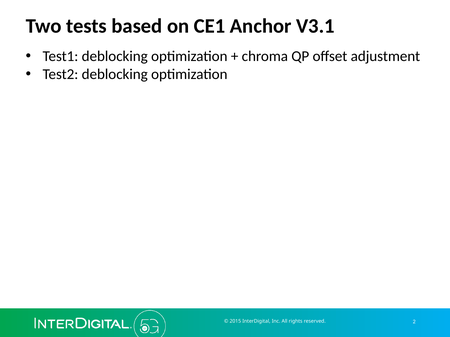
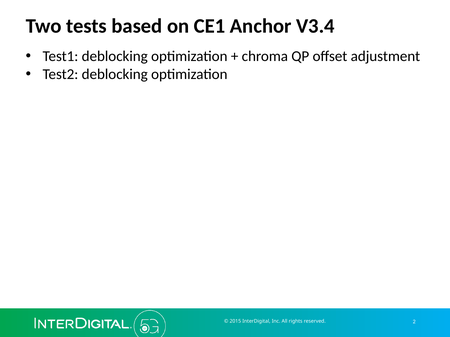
V3.1: V3.1 -> V3.4
